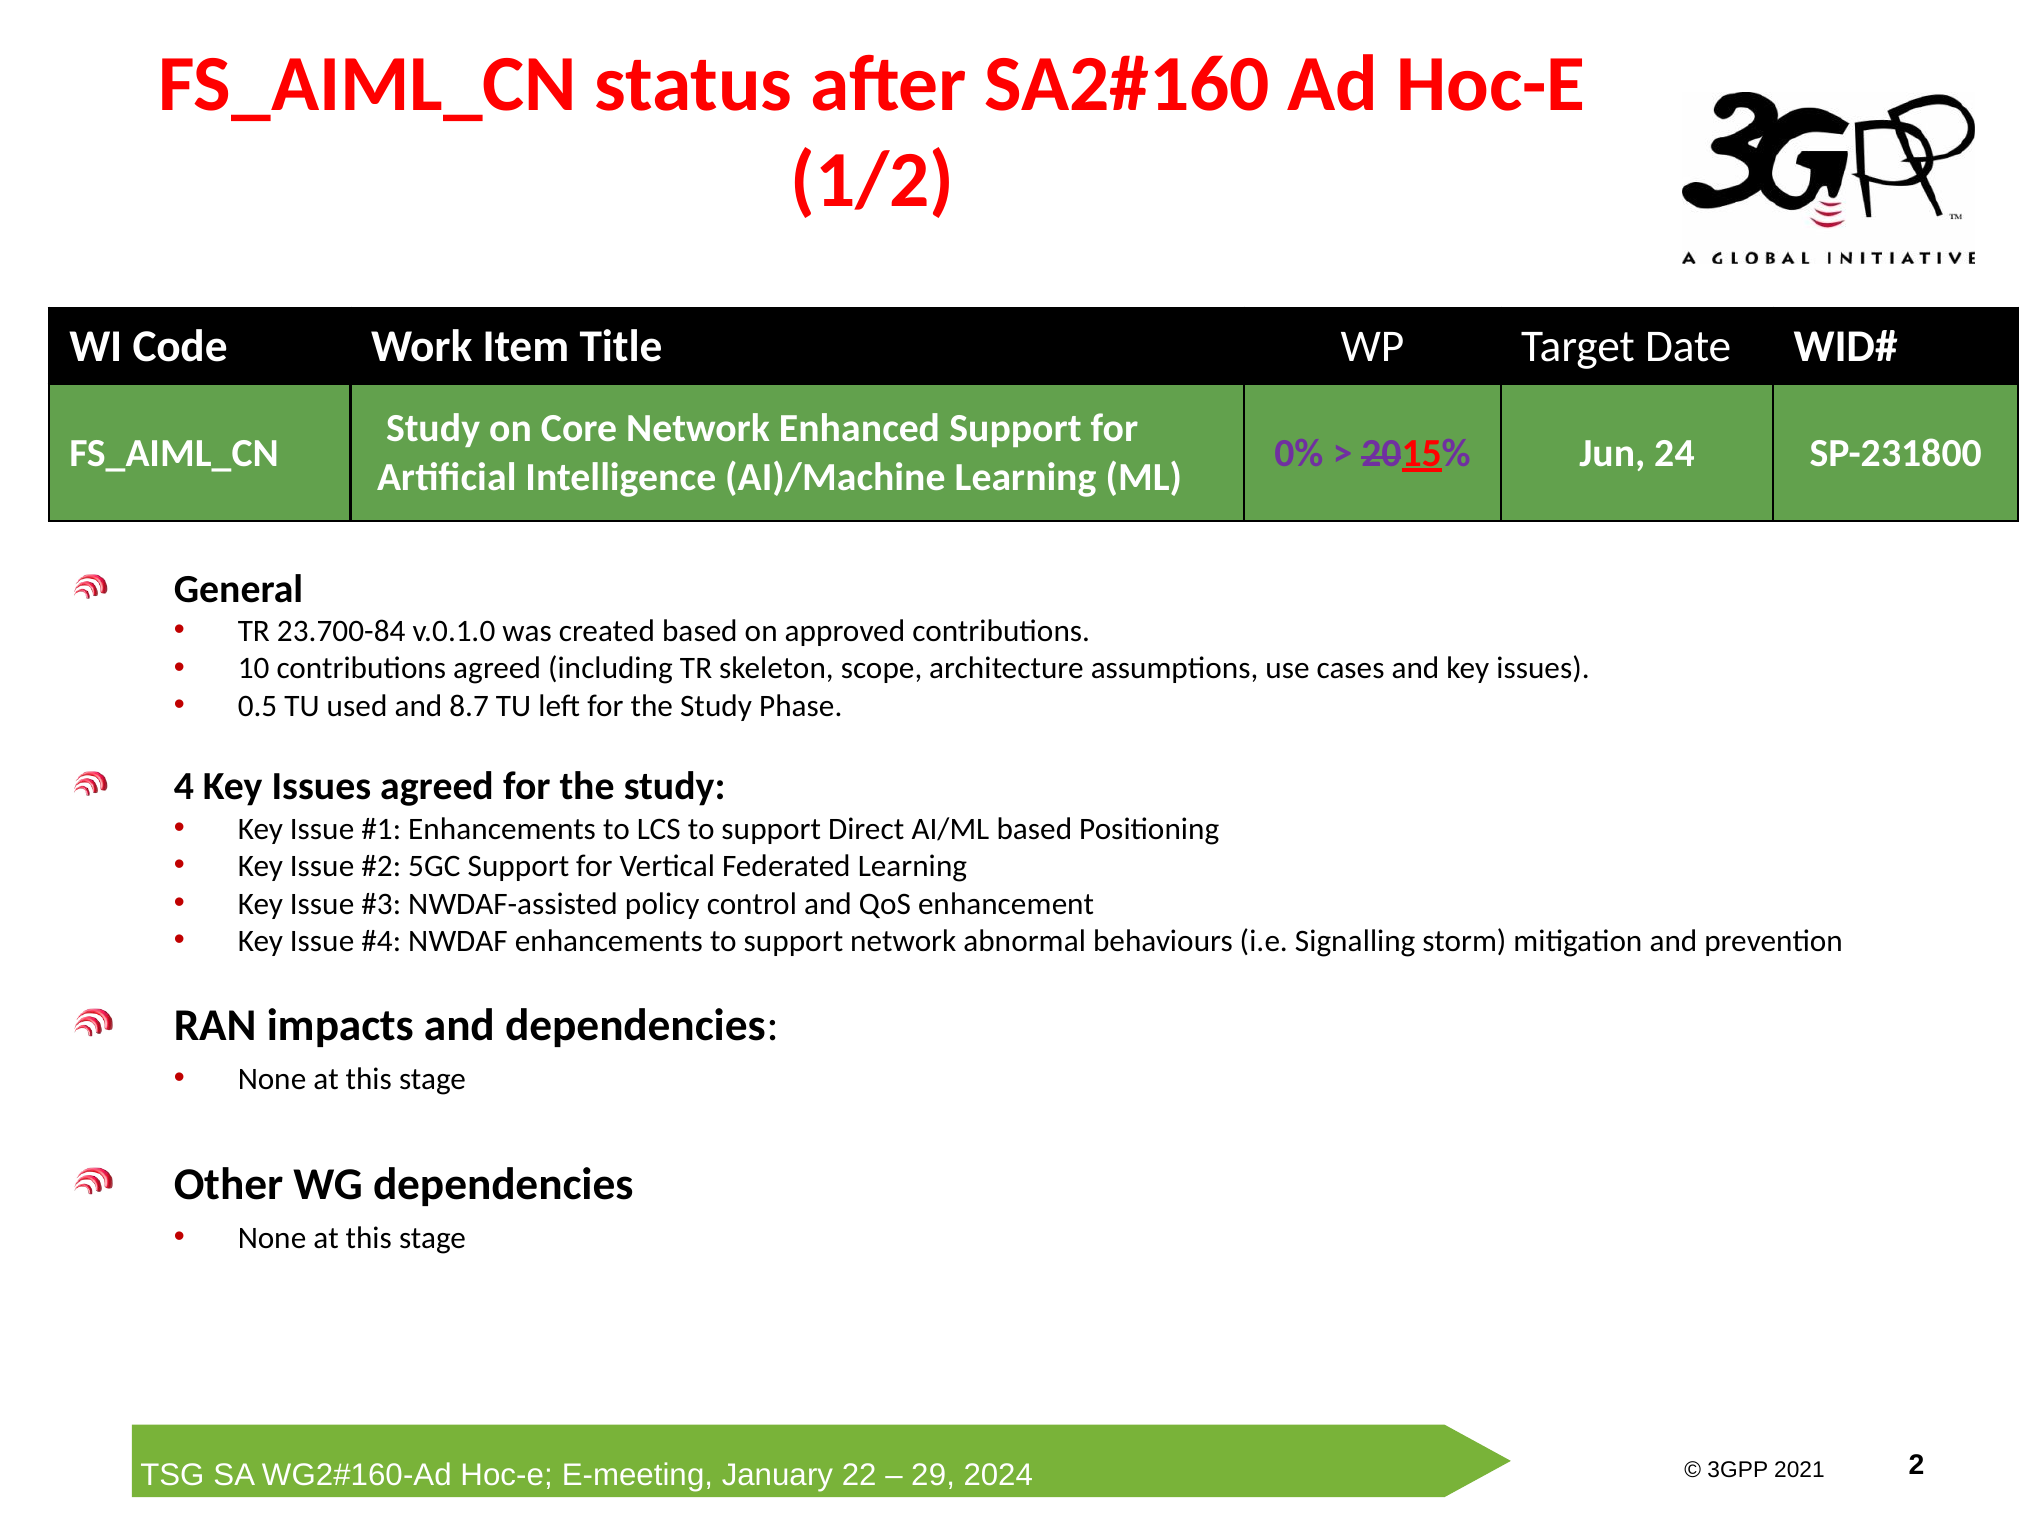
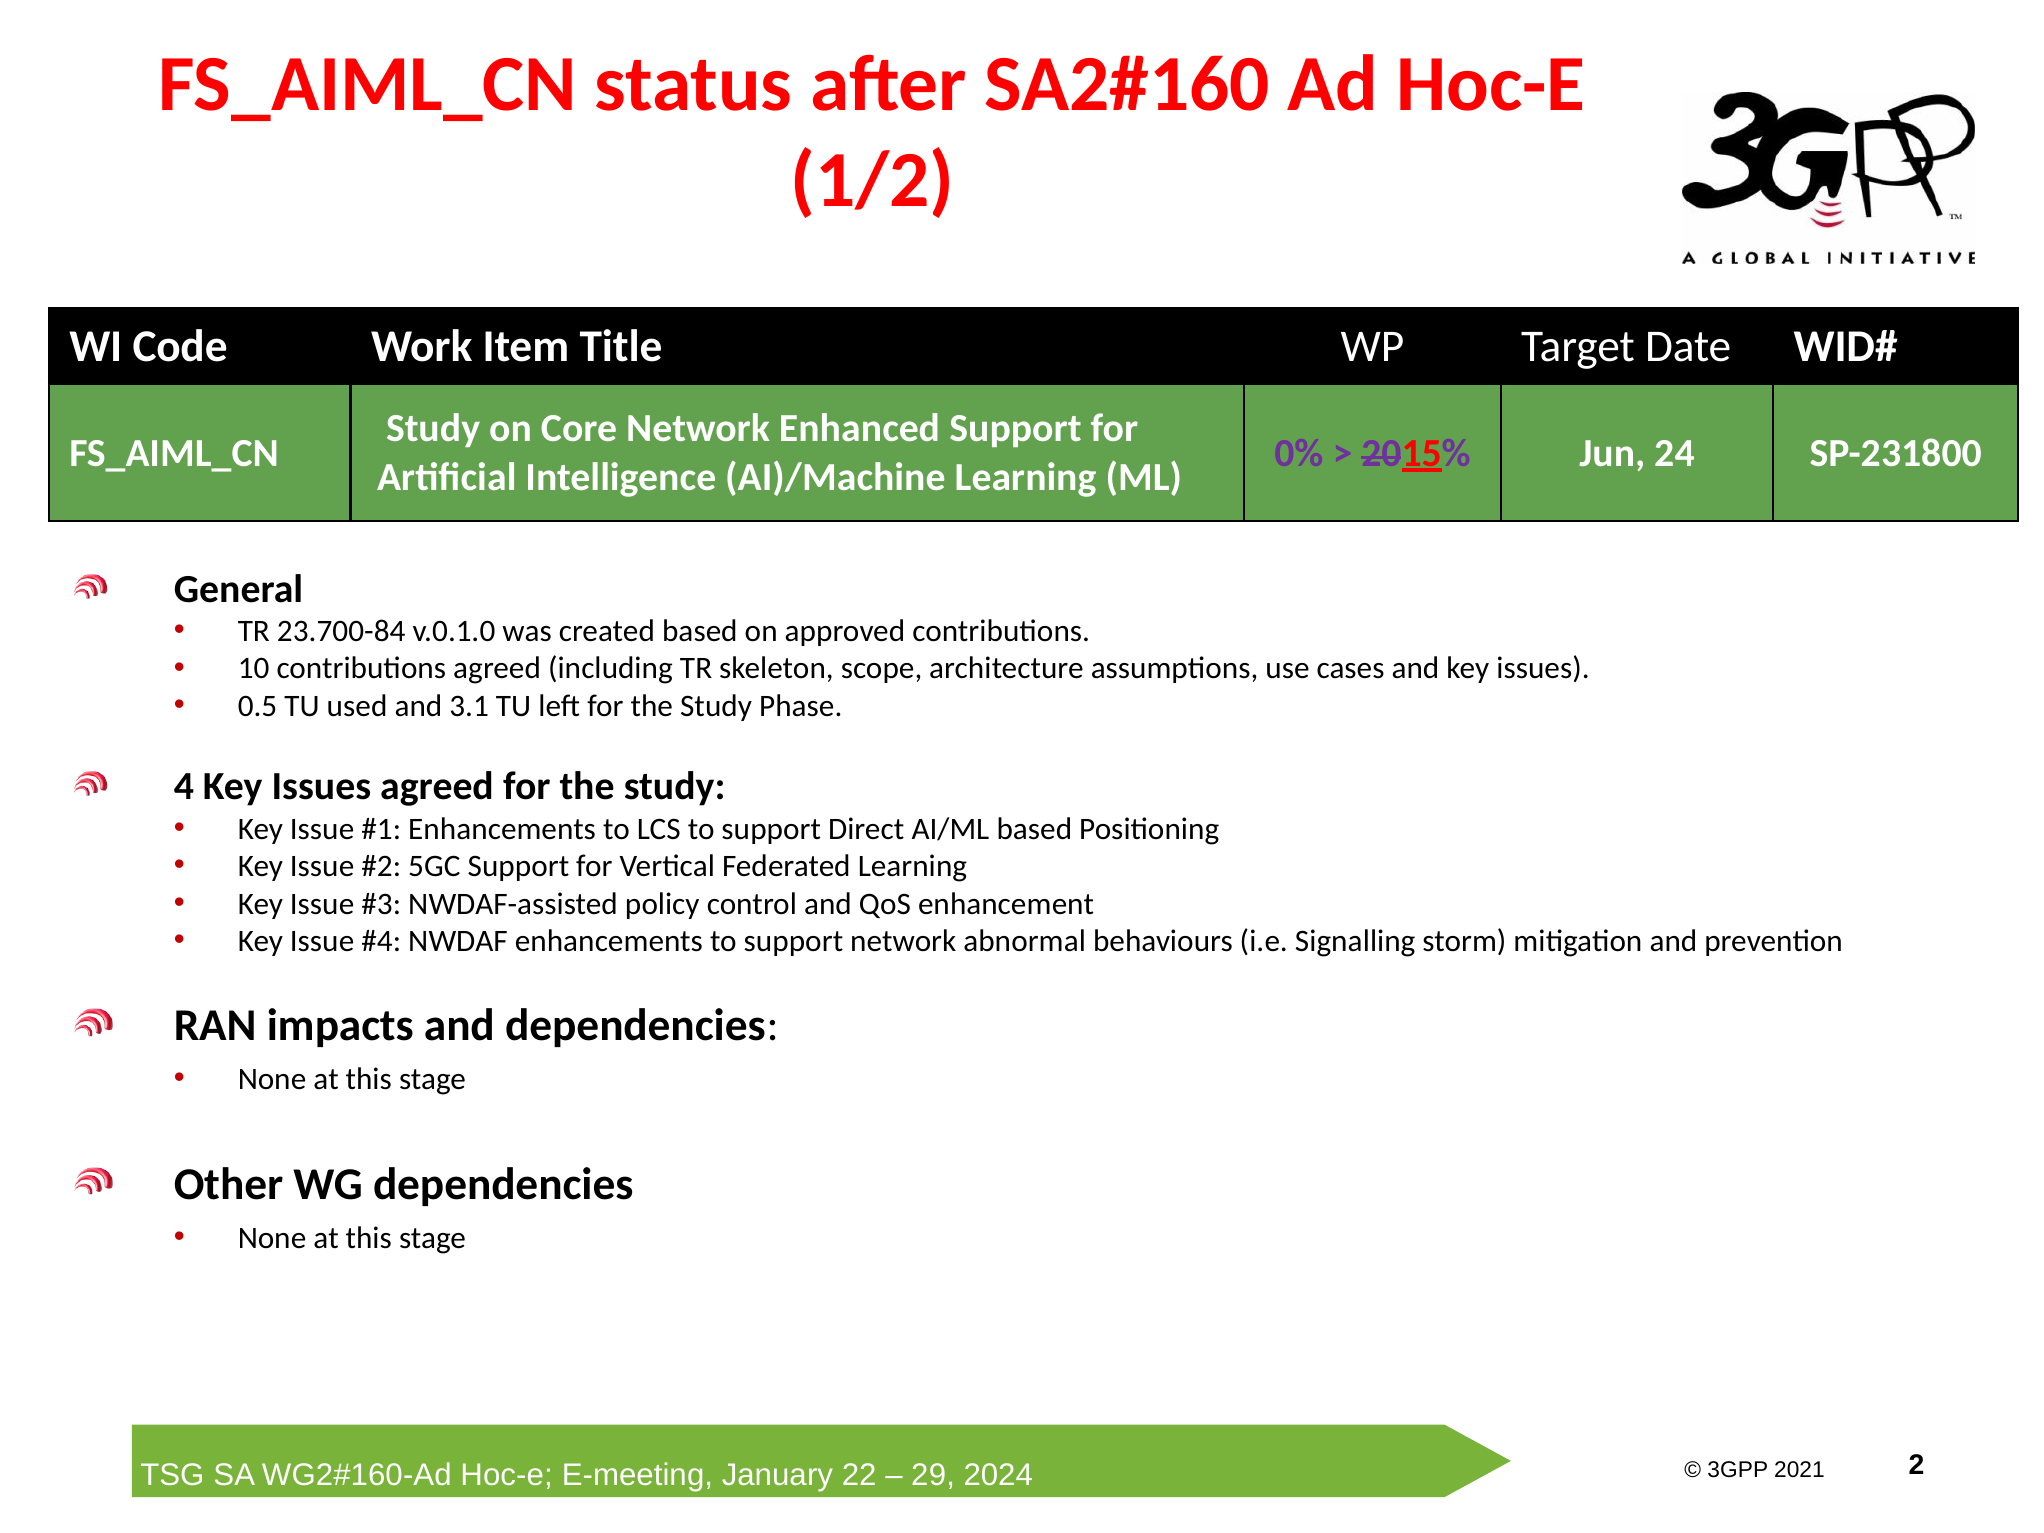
8.7: 8.7 -> 3.1
